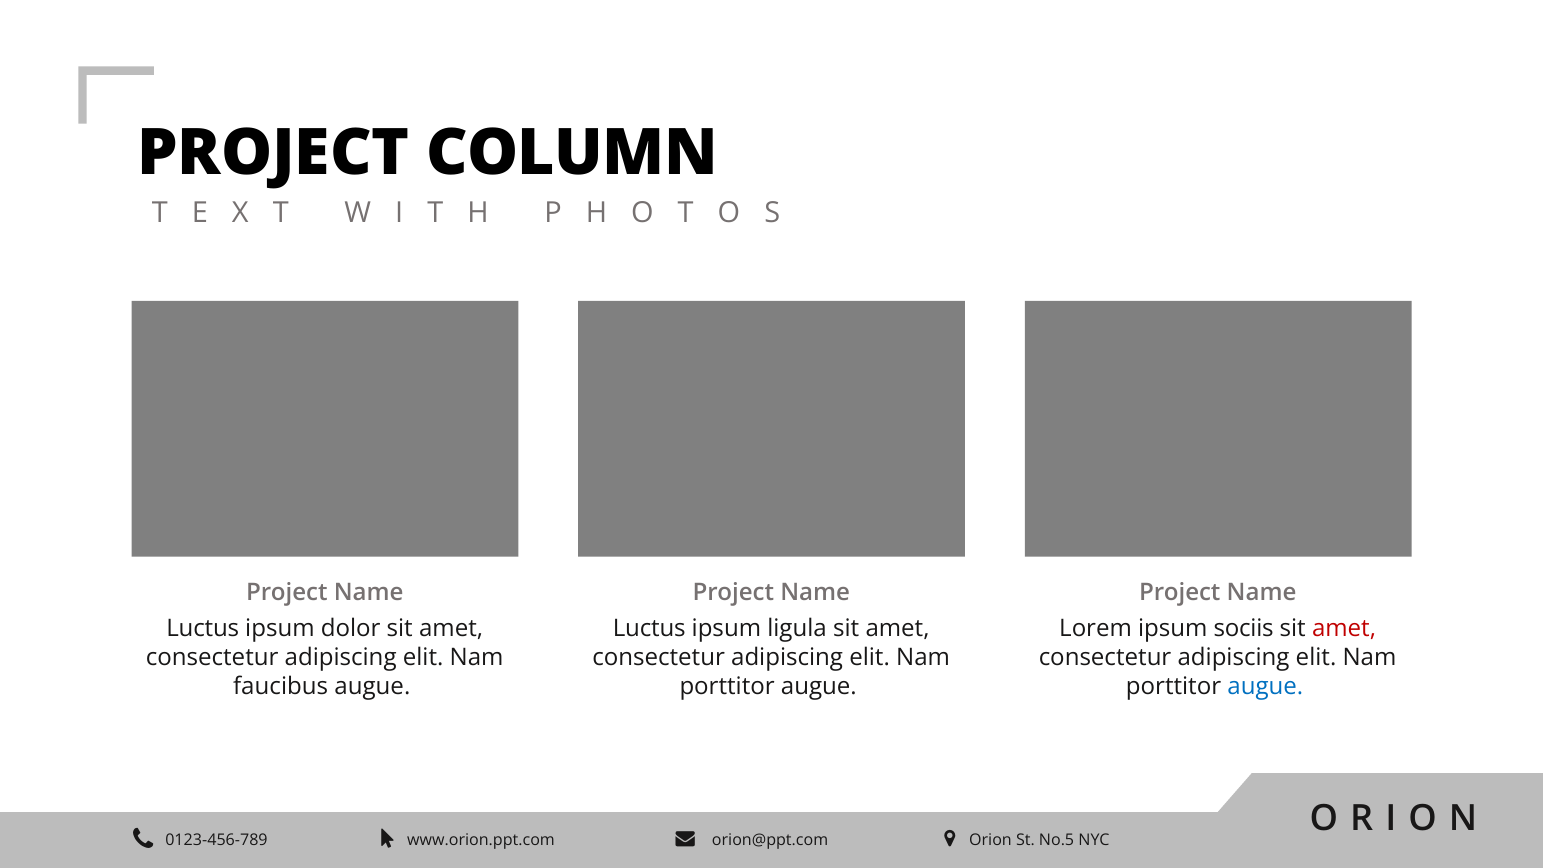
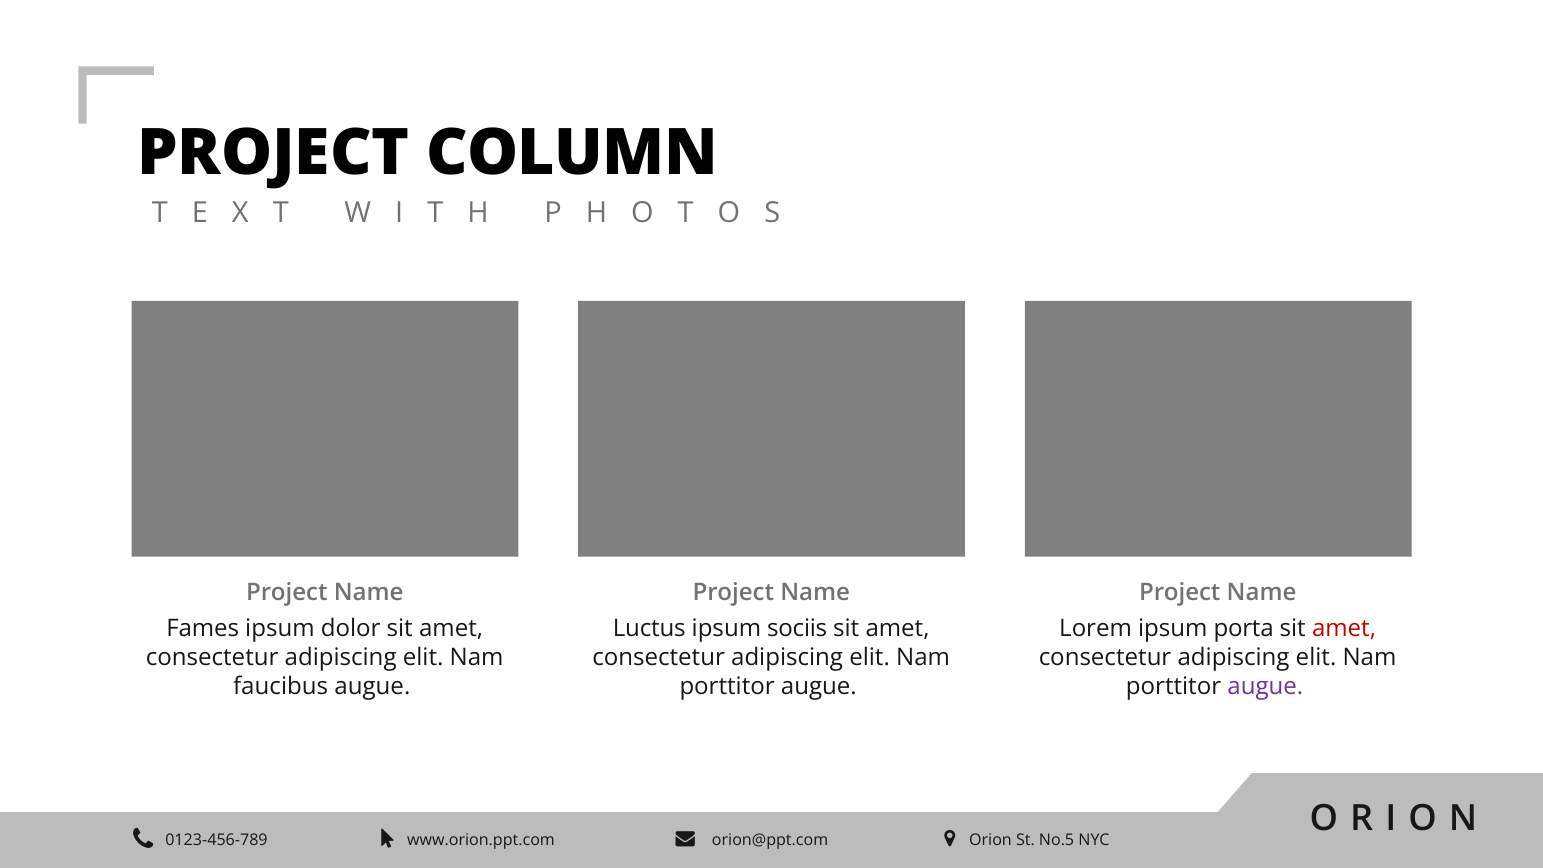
Luctus at (203, 628): Luctus -> Fames
ligula: ligula -> sociis
sociis: sociis -> porta
augue at (1265, 686) colour: blue -> purple
